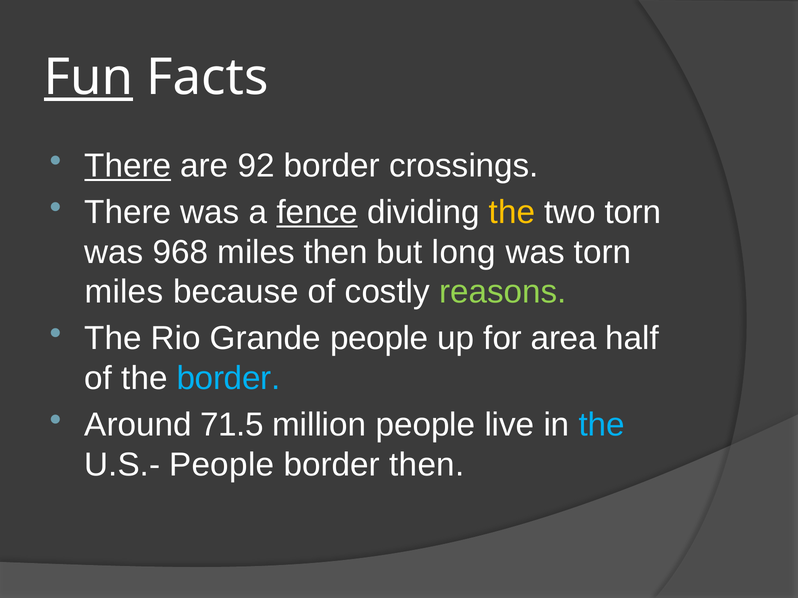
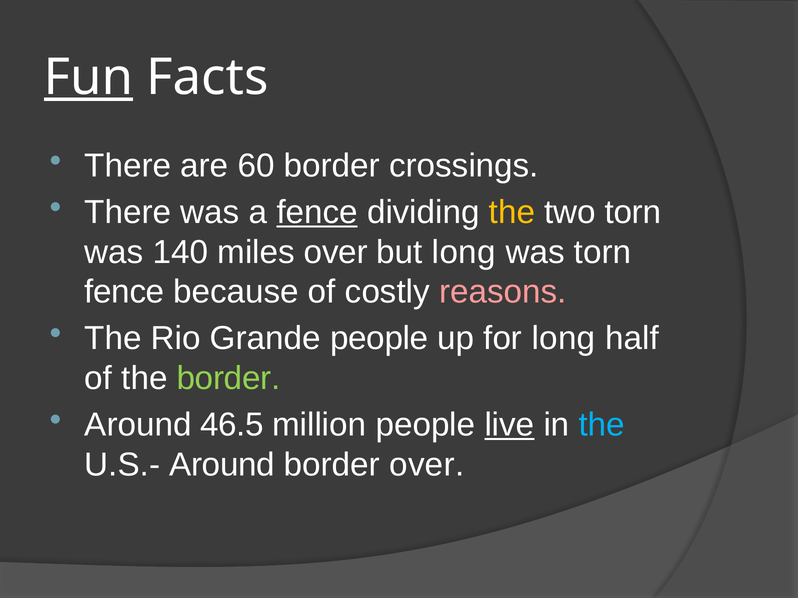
There at (128, 166) underline: present -> none
92: 92 -> 60
968: 968 -> 140
miles then: then -> over
miles at (124, 292): miles -> fence
reasons colour: light green -> pink
for area: area -> long
border at (229, 379) colour: light blue -> light green
71.5: 71.5 -> 46.5
live underline: none -> present
U.S.- People: People -> Around
border then: then -> over
